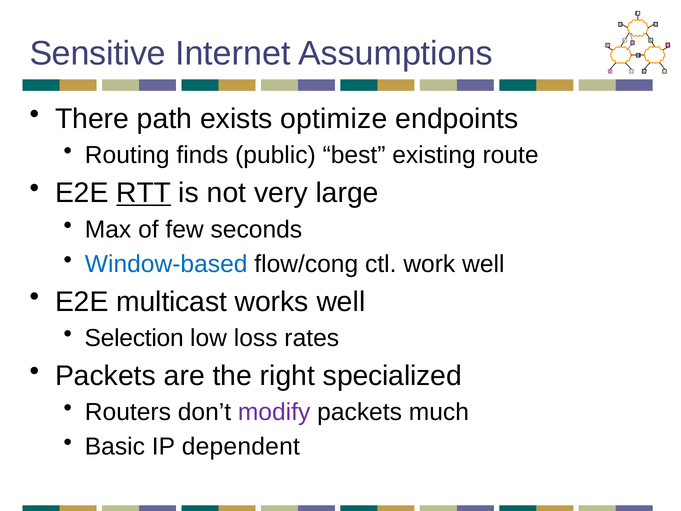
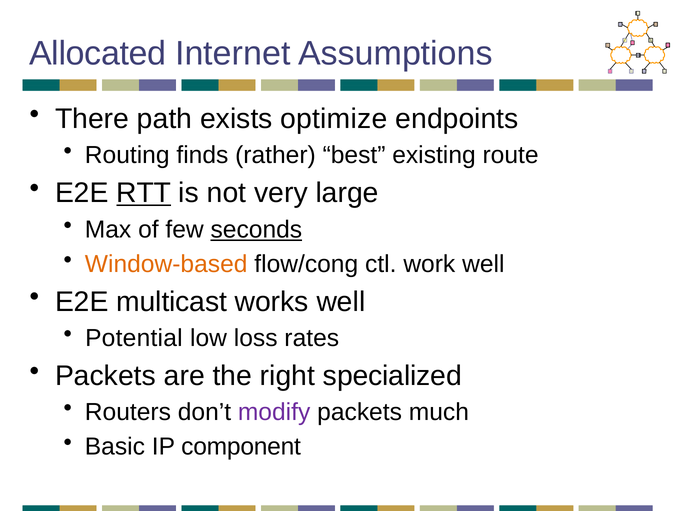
Sensitive: Sensitive -> Allocated
public: public -> rather
seconds underline: none -> present
Window-based colour: blue -> orange
Selection: Selection -> Potential
dependent: dependent -> component
